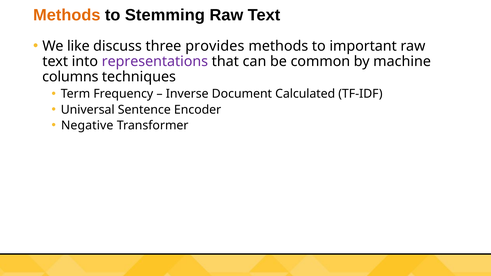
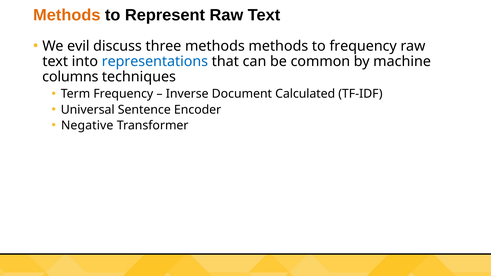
Stemming: Stemming -> Represent
like: like -> evil
three provides: provides -> methods
to important: important -> frequency
representations colour: purple -> blue
